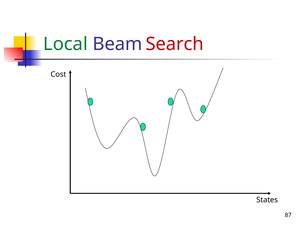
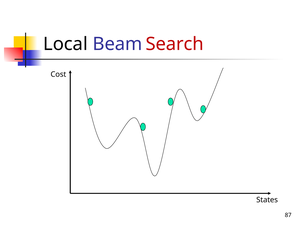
Local colour: green -> black
